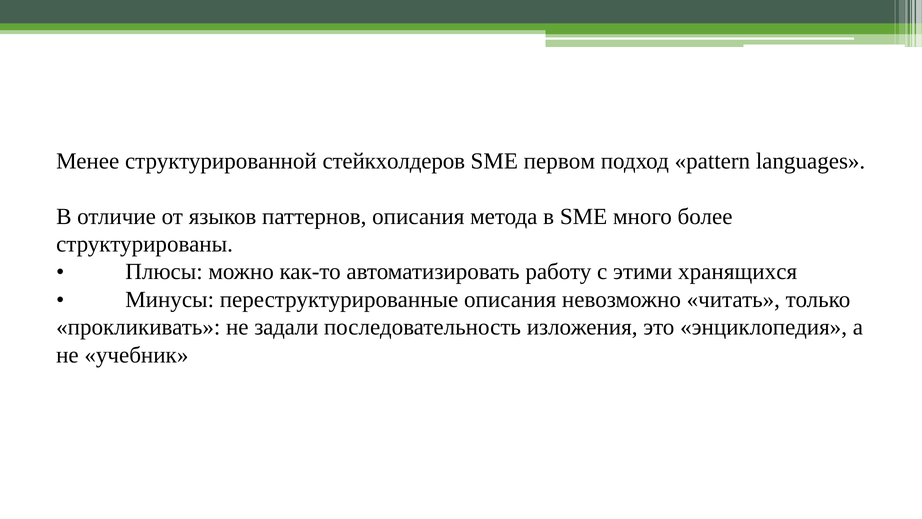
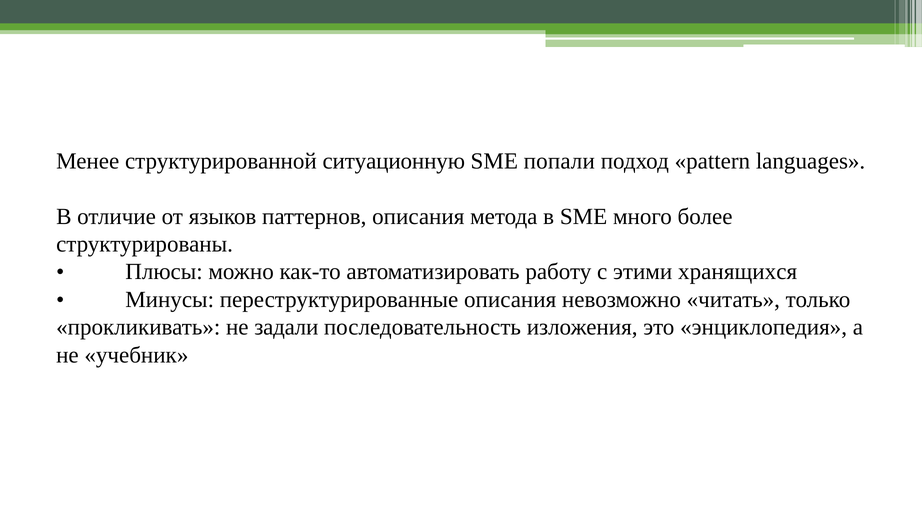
стейкхолдеров: стейкхолдеров -> ситуационную
первом: первом -> попали
